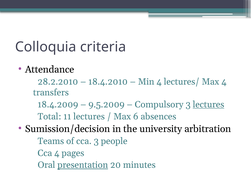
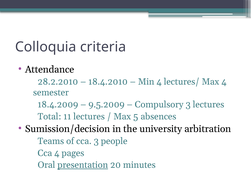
transfers: transfers -> semester
lectures at (209, 105) underline: present -> none
6: 6 -> 5
